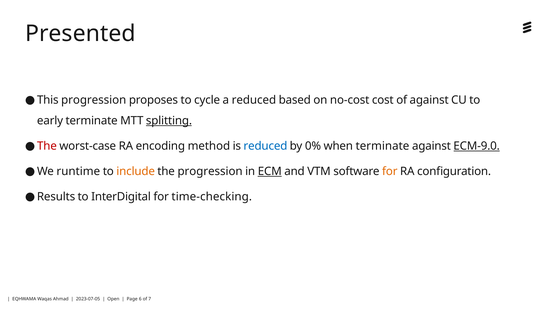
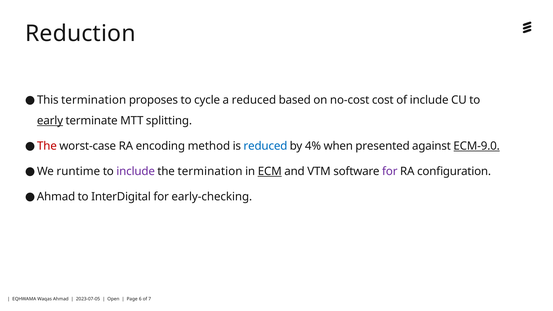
Presented: Presented -> Reduction
This progression: progression -> termination
of against: against -> include
early underline: none -> present
splitting underline: present -> none
0%: 0% -> 4%
when terminate: terminate -> presented
include at (136, 171) colour: orange -> purple
the progression: progression -> termination
for at (390, 171) colour: orange -> purple
Results at (56, 197): Results -> Ahmad
time-checking: time-checking -> early-checking
